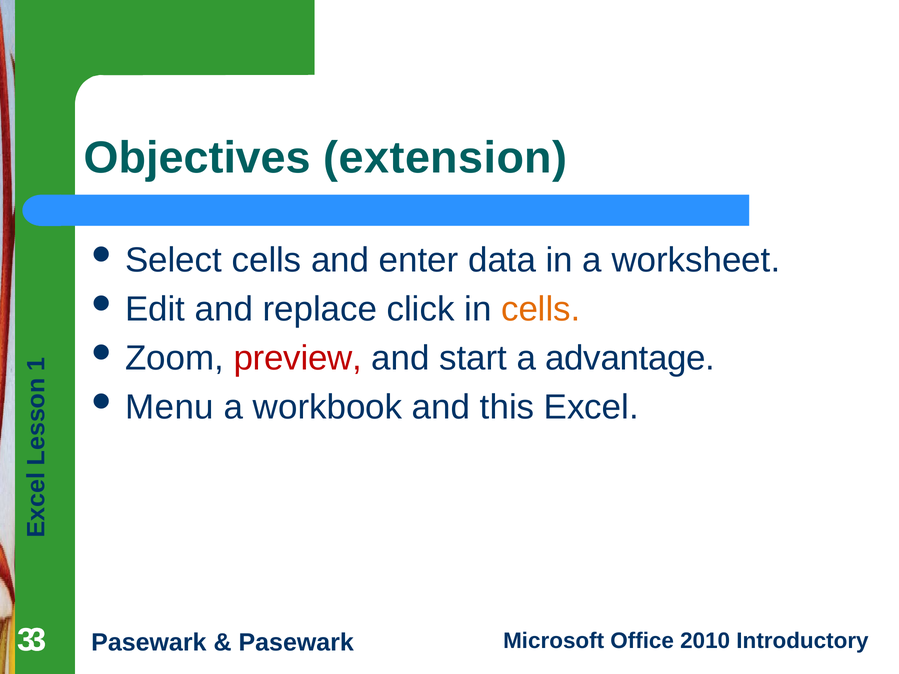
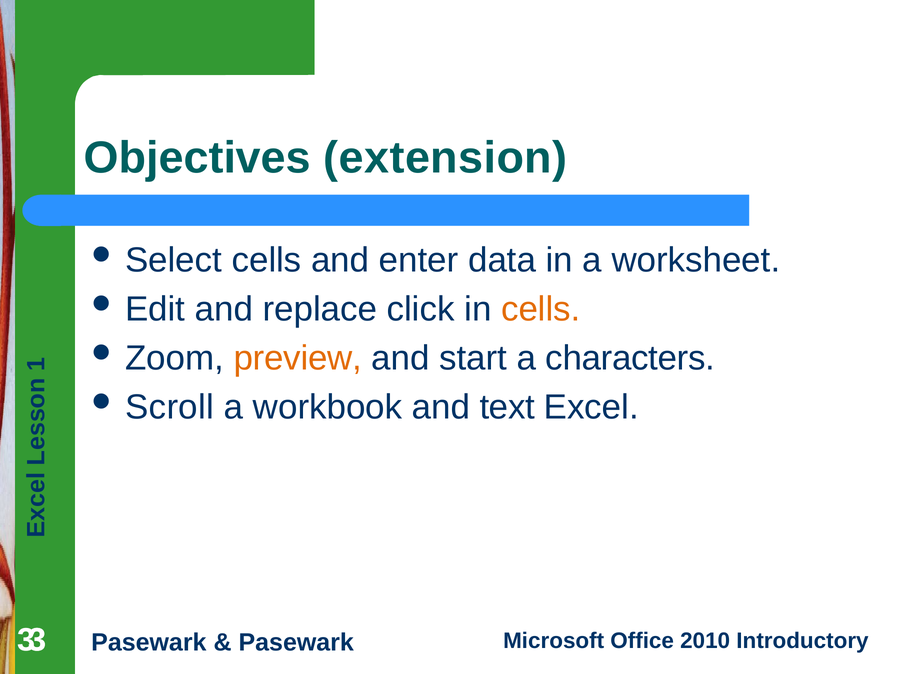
preview colour: red -> orange
advantage: advantage -> characters
Menu: Menu -> Scroll
this: this -> text
